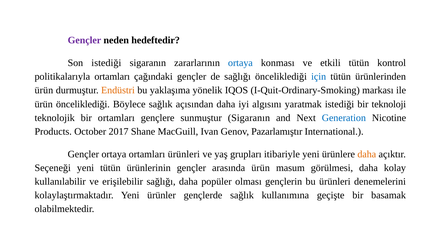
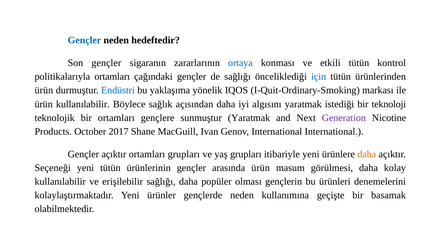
Gençler at (84, 40) colour: purple -> blue
Son istediği: istediği -> gençler
Endüstri colour: orange -> blue
ürün önceliklediği: önceliklediği -> kullanılabilir
sunmuştur Sigaranın: Sigaranın -> Yaratmak
Generation colour: blue -> purple
Genov Pazarlamıştır: Pazarlamıştır -> International
Gençler ortaya: ortaya -> açıktır
ortamları ürünleri: ürünleri -> grupları
gençlerde sağlık: sağlık -> neden
